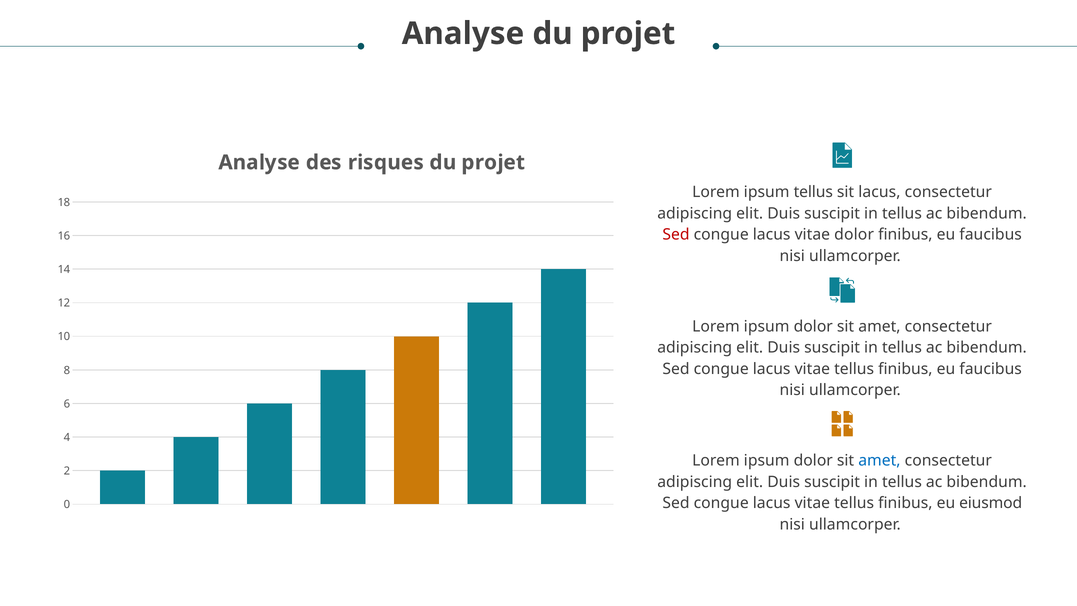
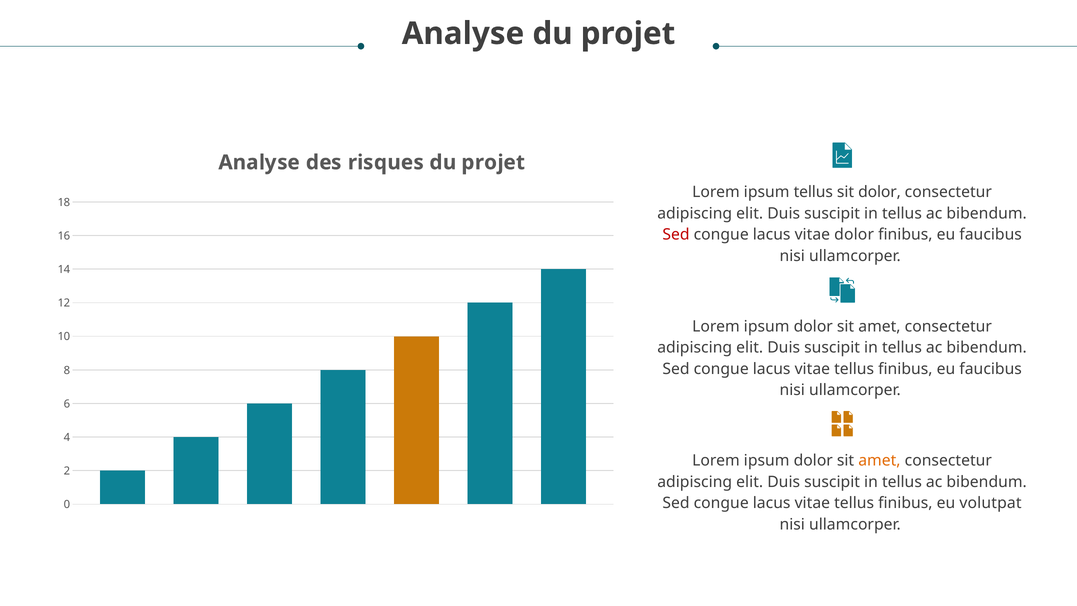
sit lacus: lacus -> dolor
amet at (879, 461) colour: blue -> orange
eiusmod: eiusmod -> volutpat
